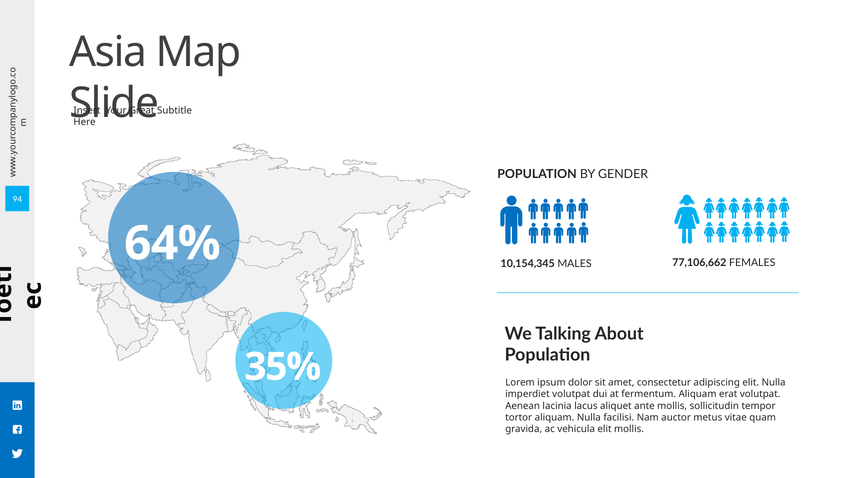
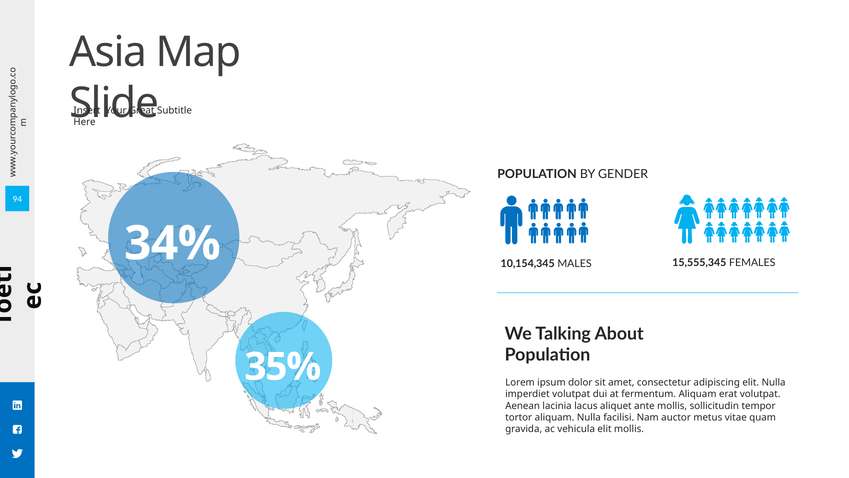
64%: 64% -> 34%
77,106,662: 77,106,662 -> 15,555,345
